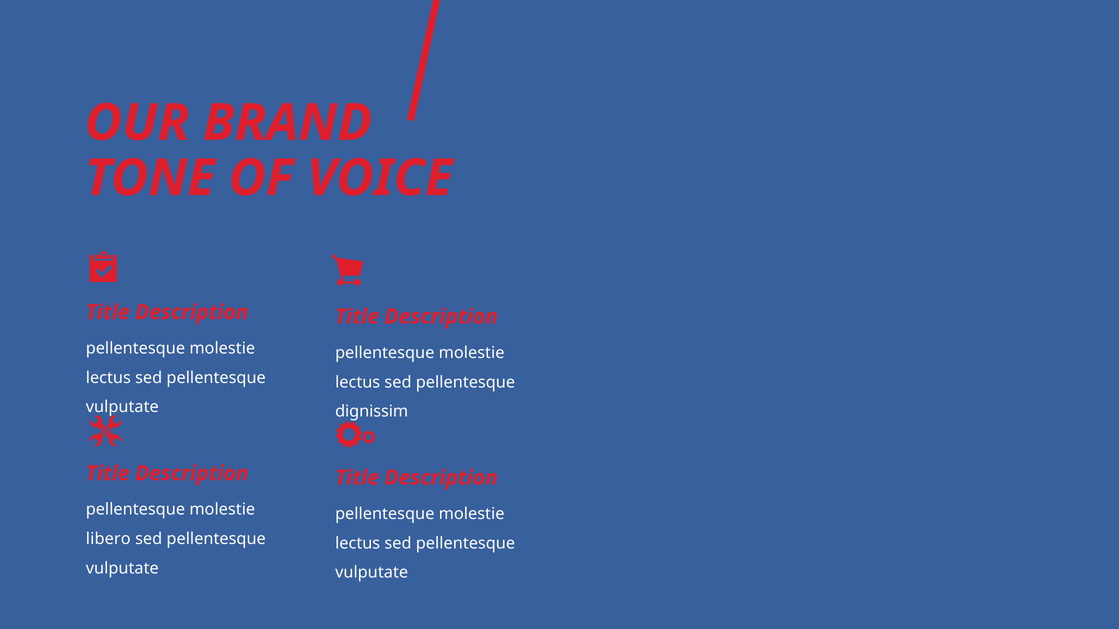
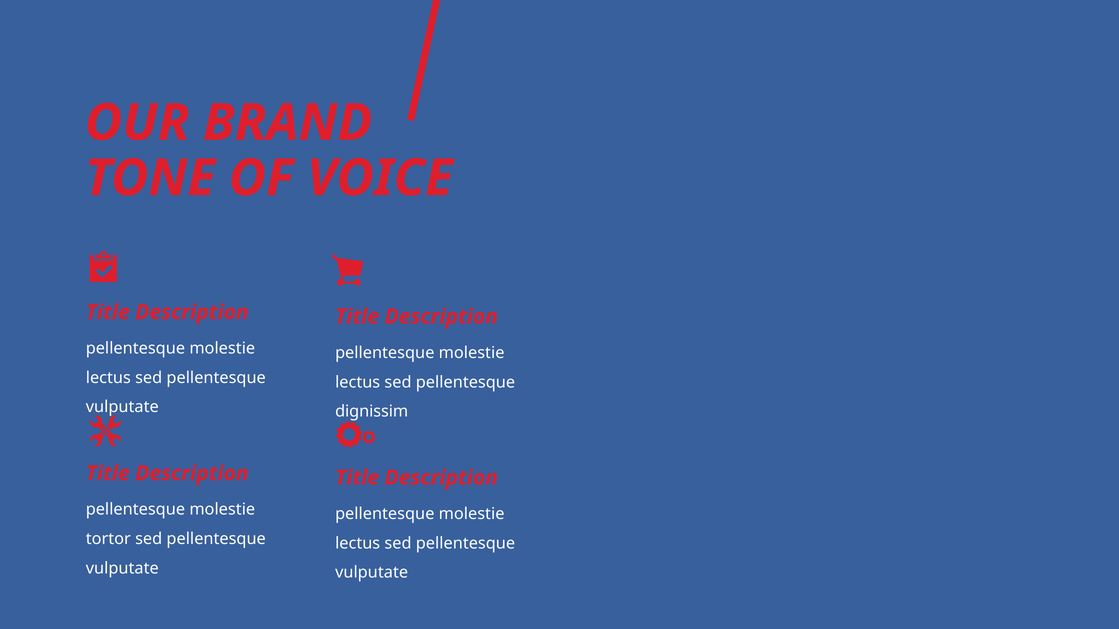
libero: libero -> tortor
